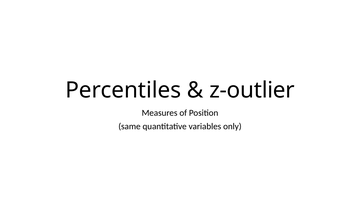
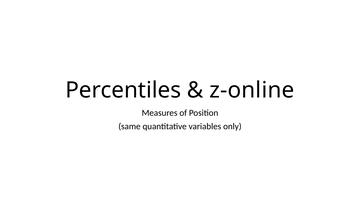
z-outlier: z-outlier -> z-online
